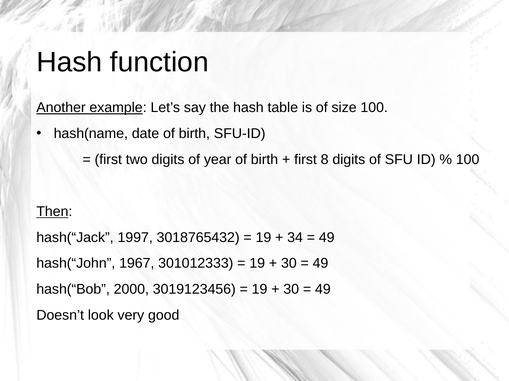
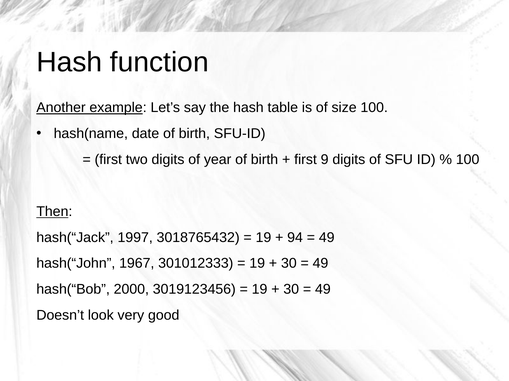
8: 8 -> 9
34: 34 -> 94
